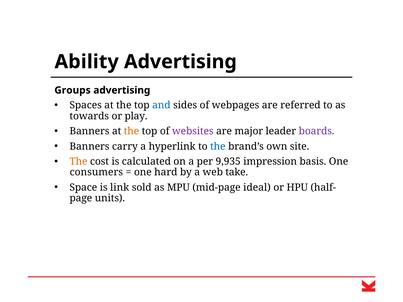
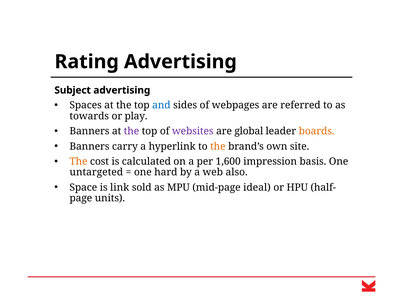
Ability: Ability -> Rating
Groups: Groups -> Subject
the at (131, 131) colour: orange -> purple
major: major -> global
boards colour: purple -> orange
the at (218, 146) colour: blue -> orange
9,935: 9,935 -> 1,600
consumers: consumers -> untargeted
take: take -> also
